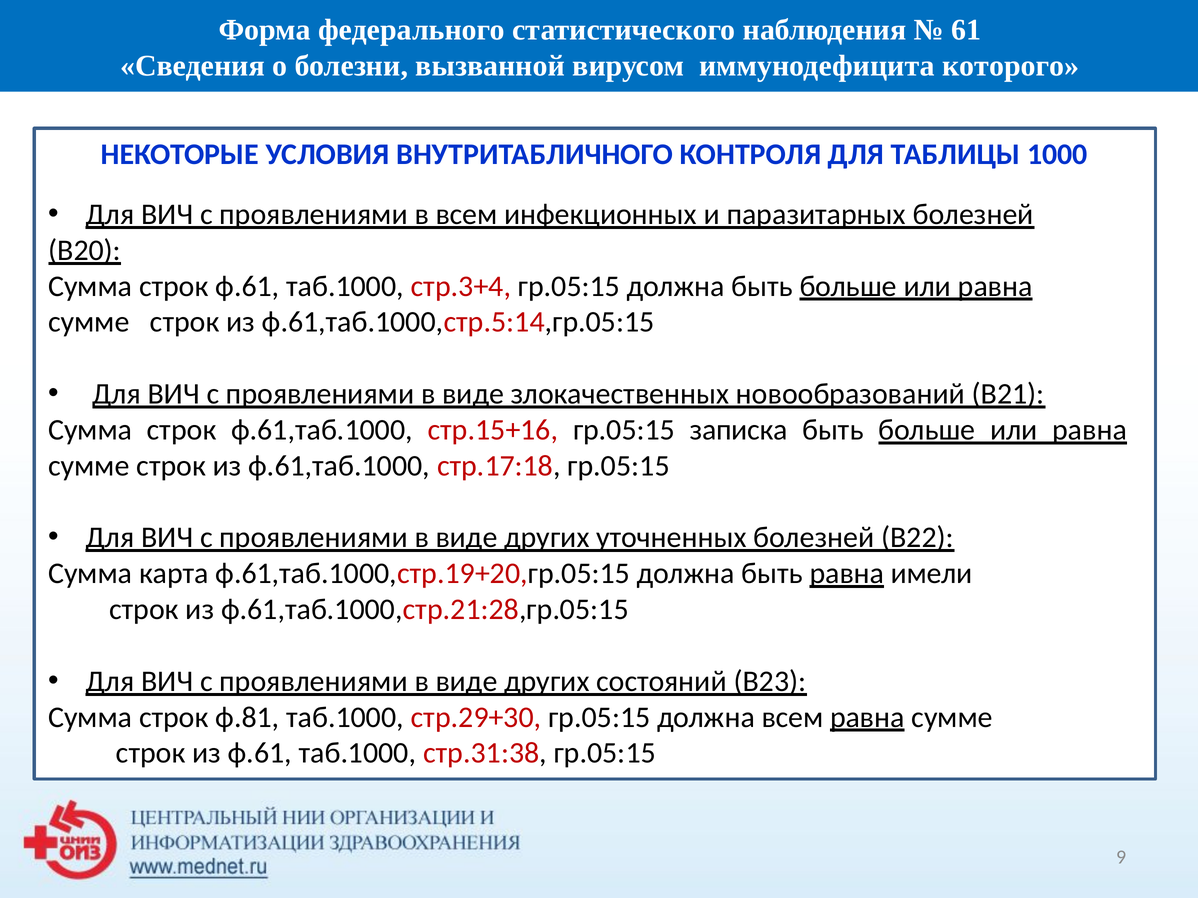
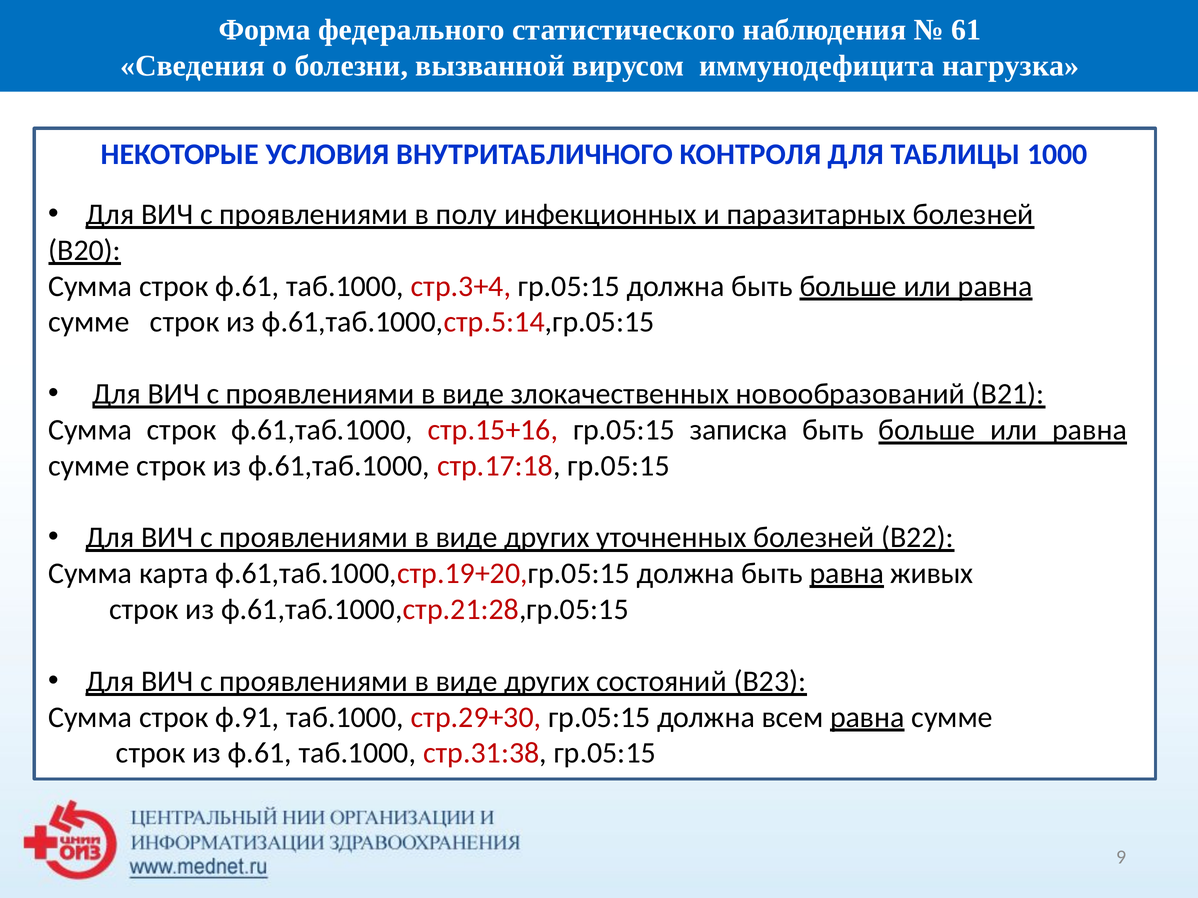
которого: которого -> нагрузка
в всем: всем -> полу
имели: имели -> живых
ф.81: ф.81 -> ф.91
